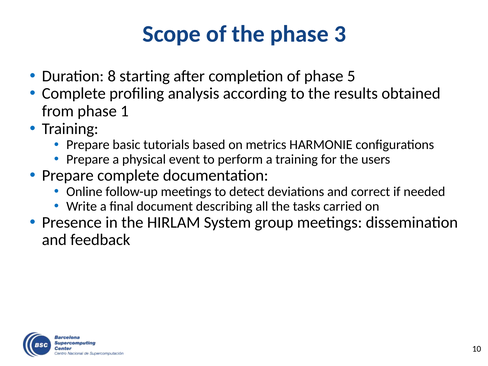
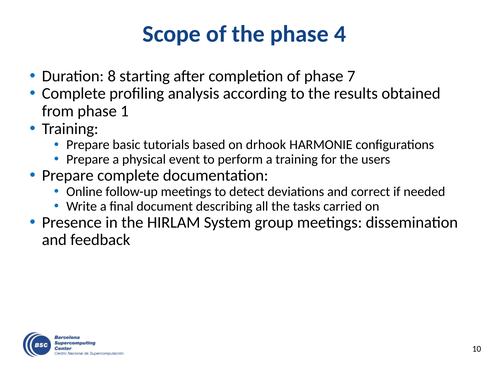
3: 3 -> 4
5: 5 -> 7
metrics: metrics -> drhook
